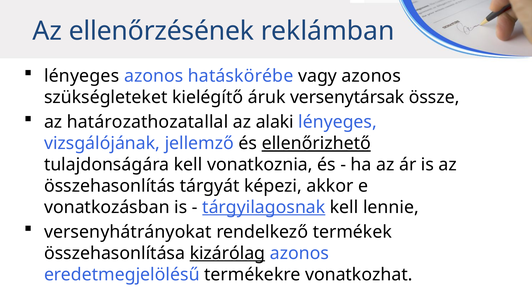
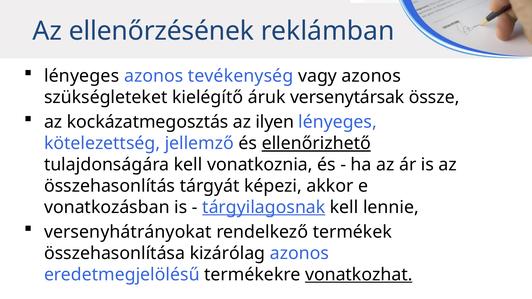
hatáskörébe: hatáskörébe -> tevékenység
határozathozatallal: határozathozatallal -> kockázatmegosztás
alaki: alaki -> ilyen
vizsgálójának: vizsgálójának -> kötelezettség
kizárólag underline: present -> none
vonatkozhat underline: none -> present
